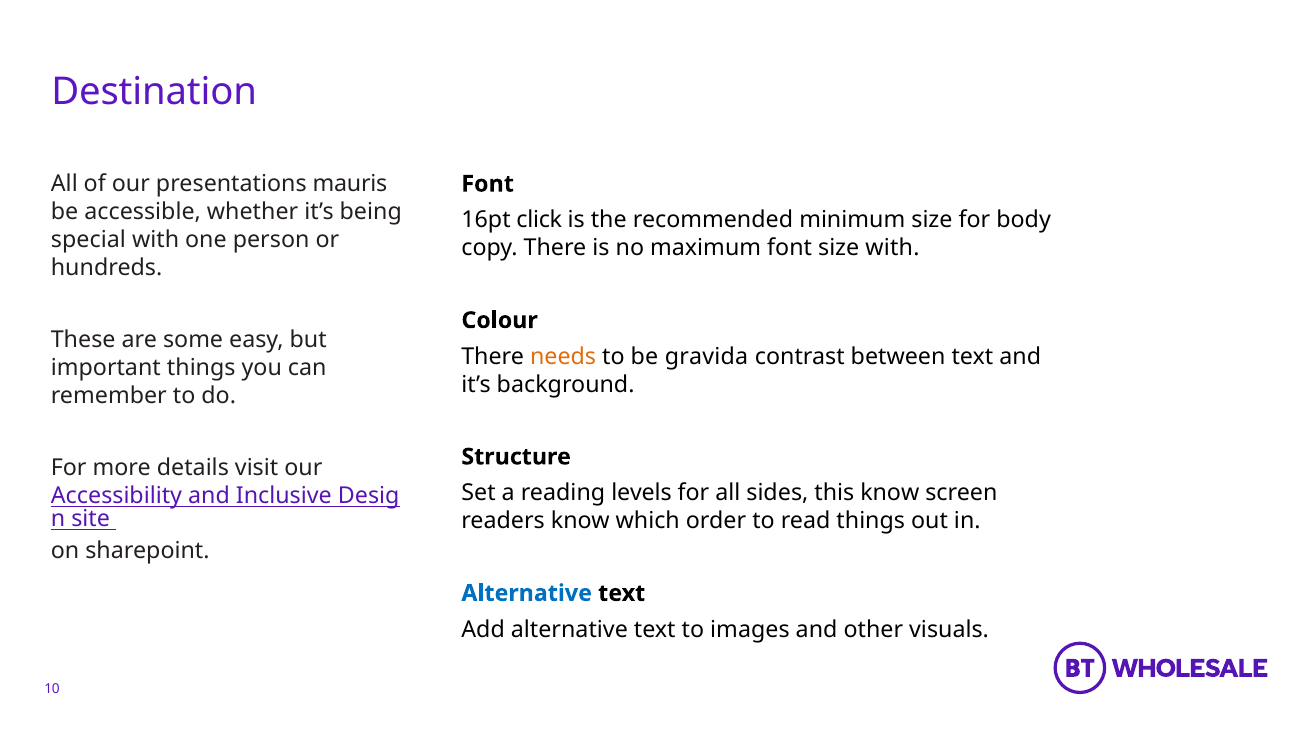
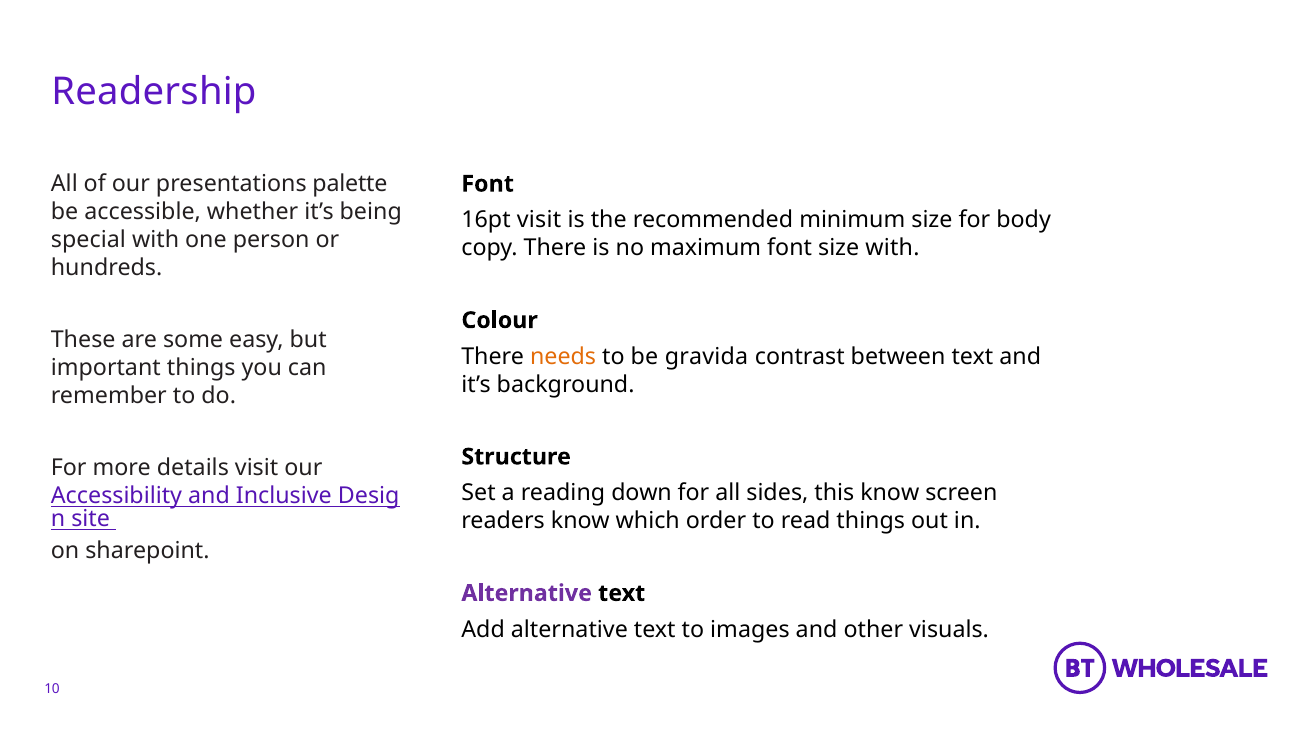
Destination: Destination -> Readership
mauris: mauris -> palette
16pt click: click -> visit
levels: levels -> down
Alternative at (527, 593) colour: blue -> purple
